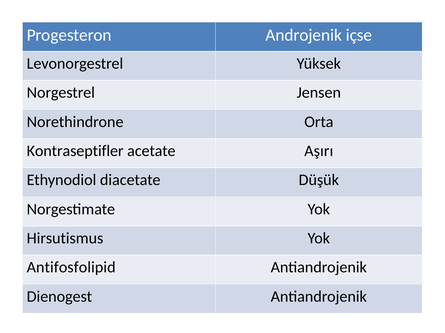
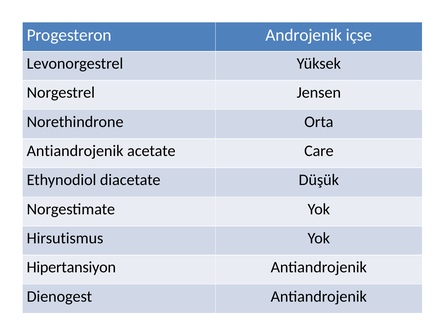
Kontraseptifler at (75, 151): Kontraseptifler -> Antiandrojenik
Aşırı: Aşırı -> Care
Antifosfolipid: Antifosfolipid -> Hipertansiyon
